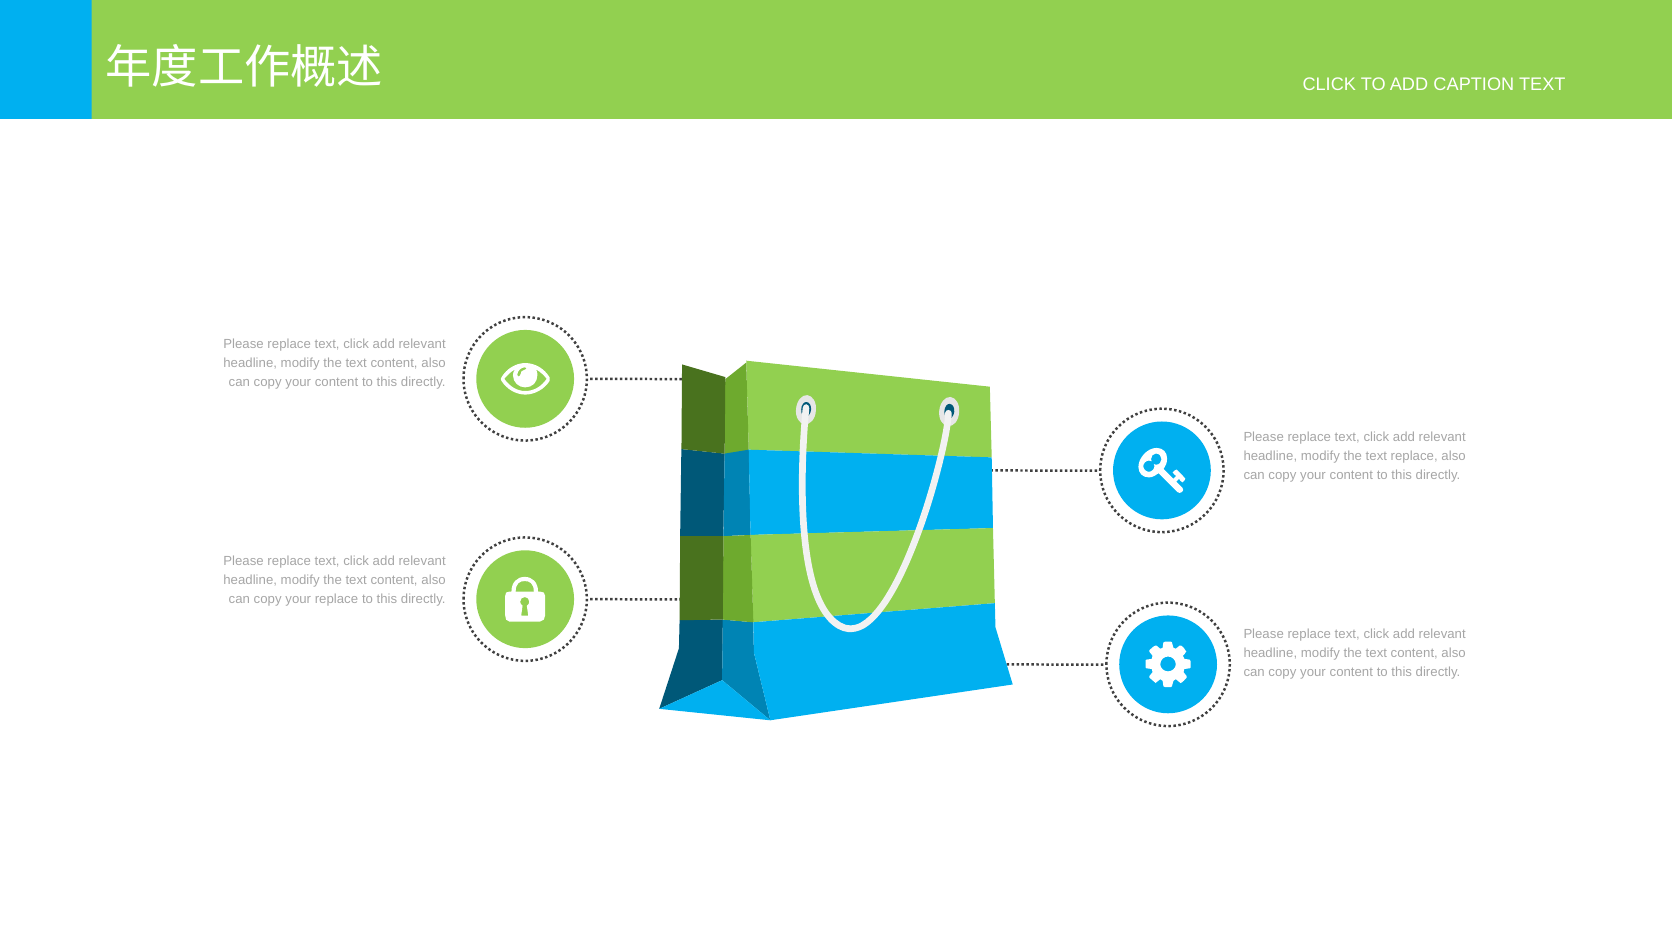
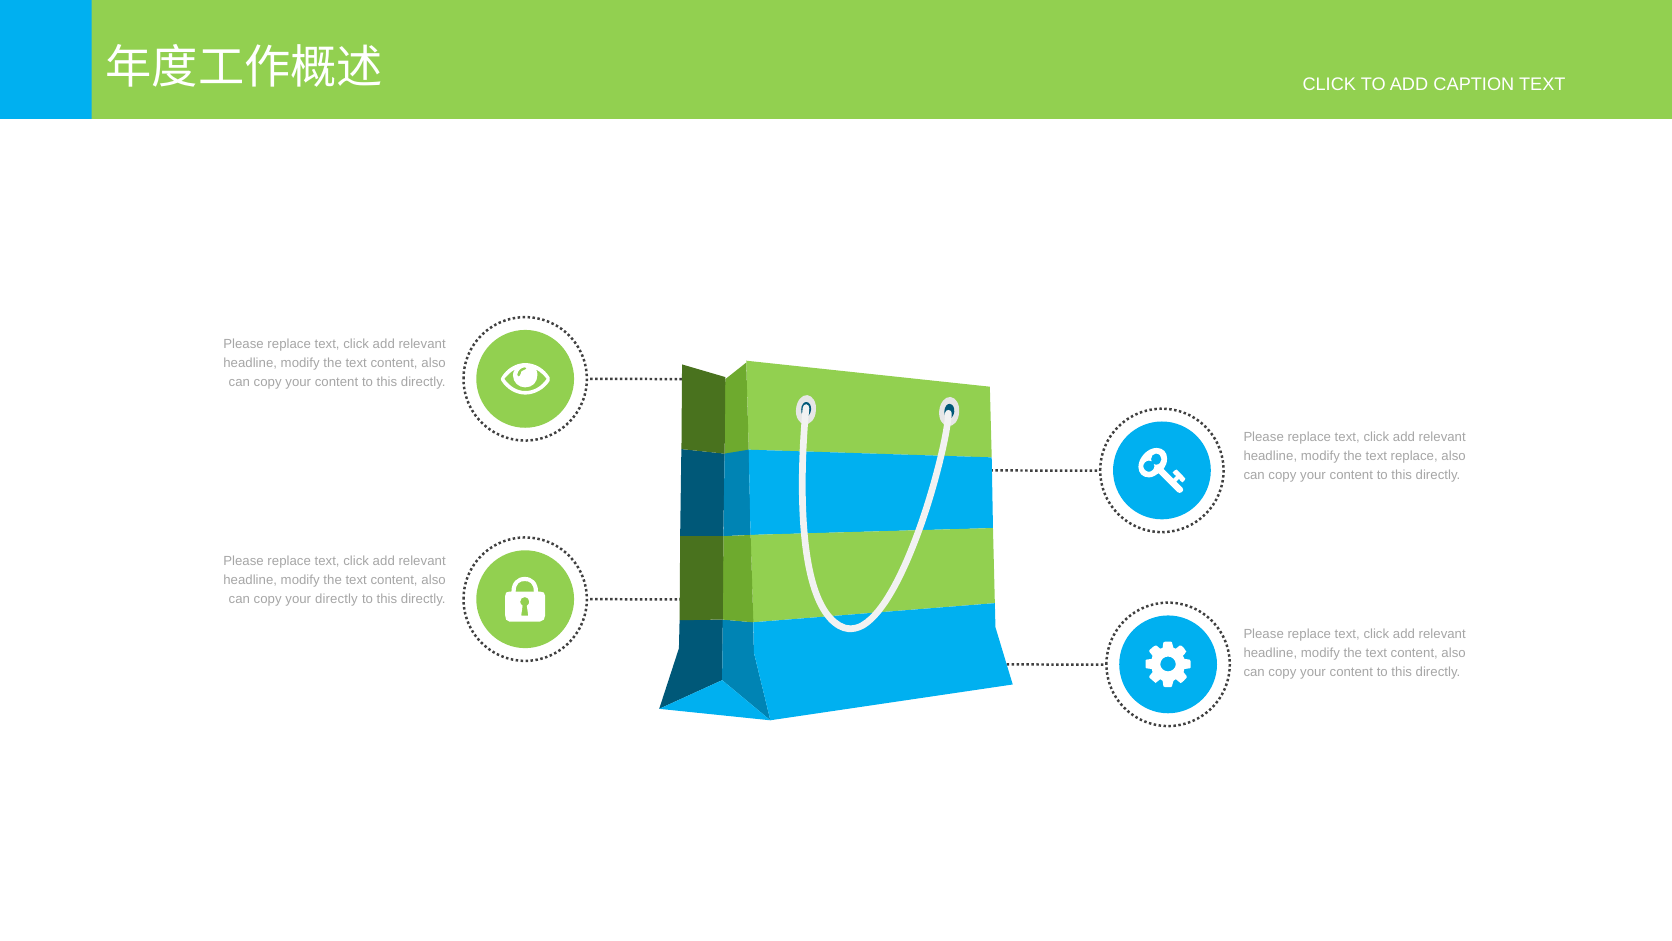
your replace: replace -> directly
